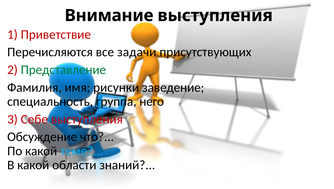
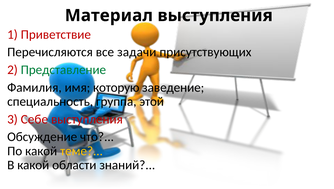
Внимание: Внимание -> Материал
рисунки: рисунки -> которую
него: него -> этой
теме colour: light blue -> yellow
